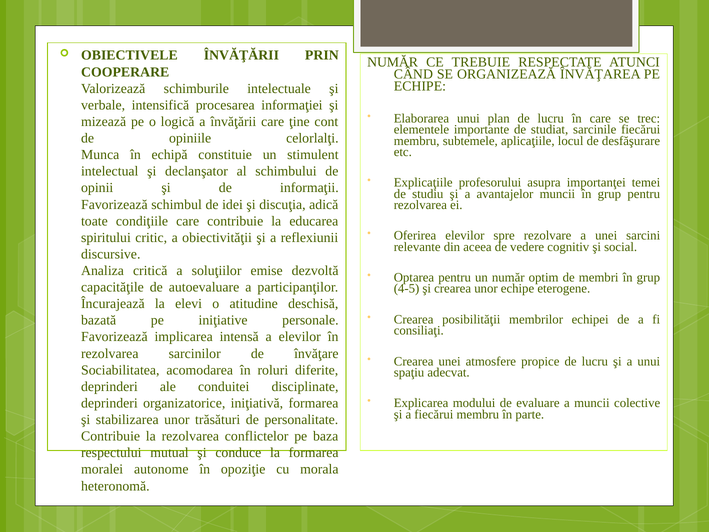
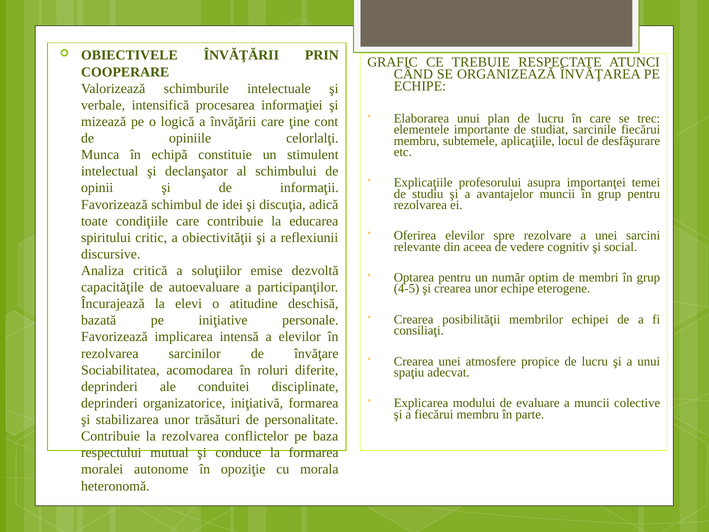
NUMĂR at (393, 62): NUMĂR -> GRAFIC
